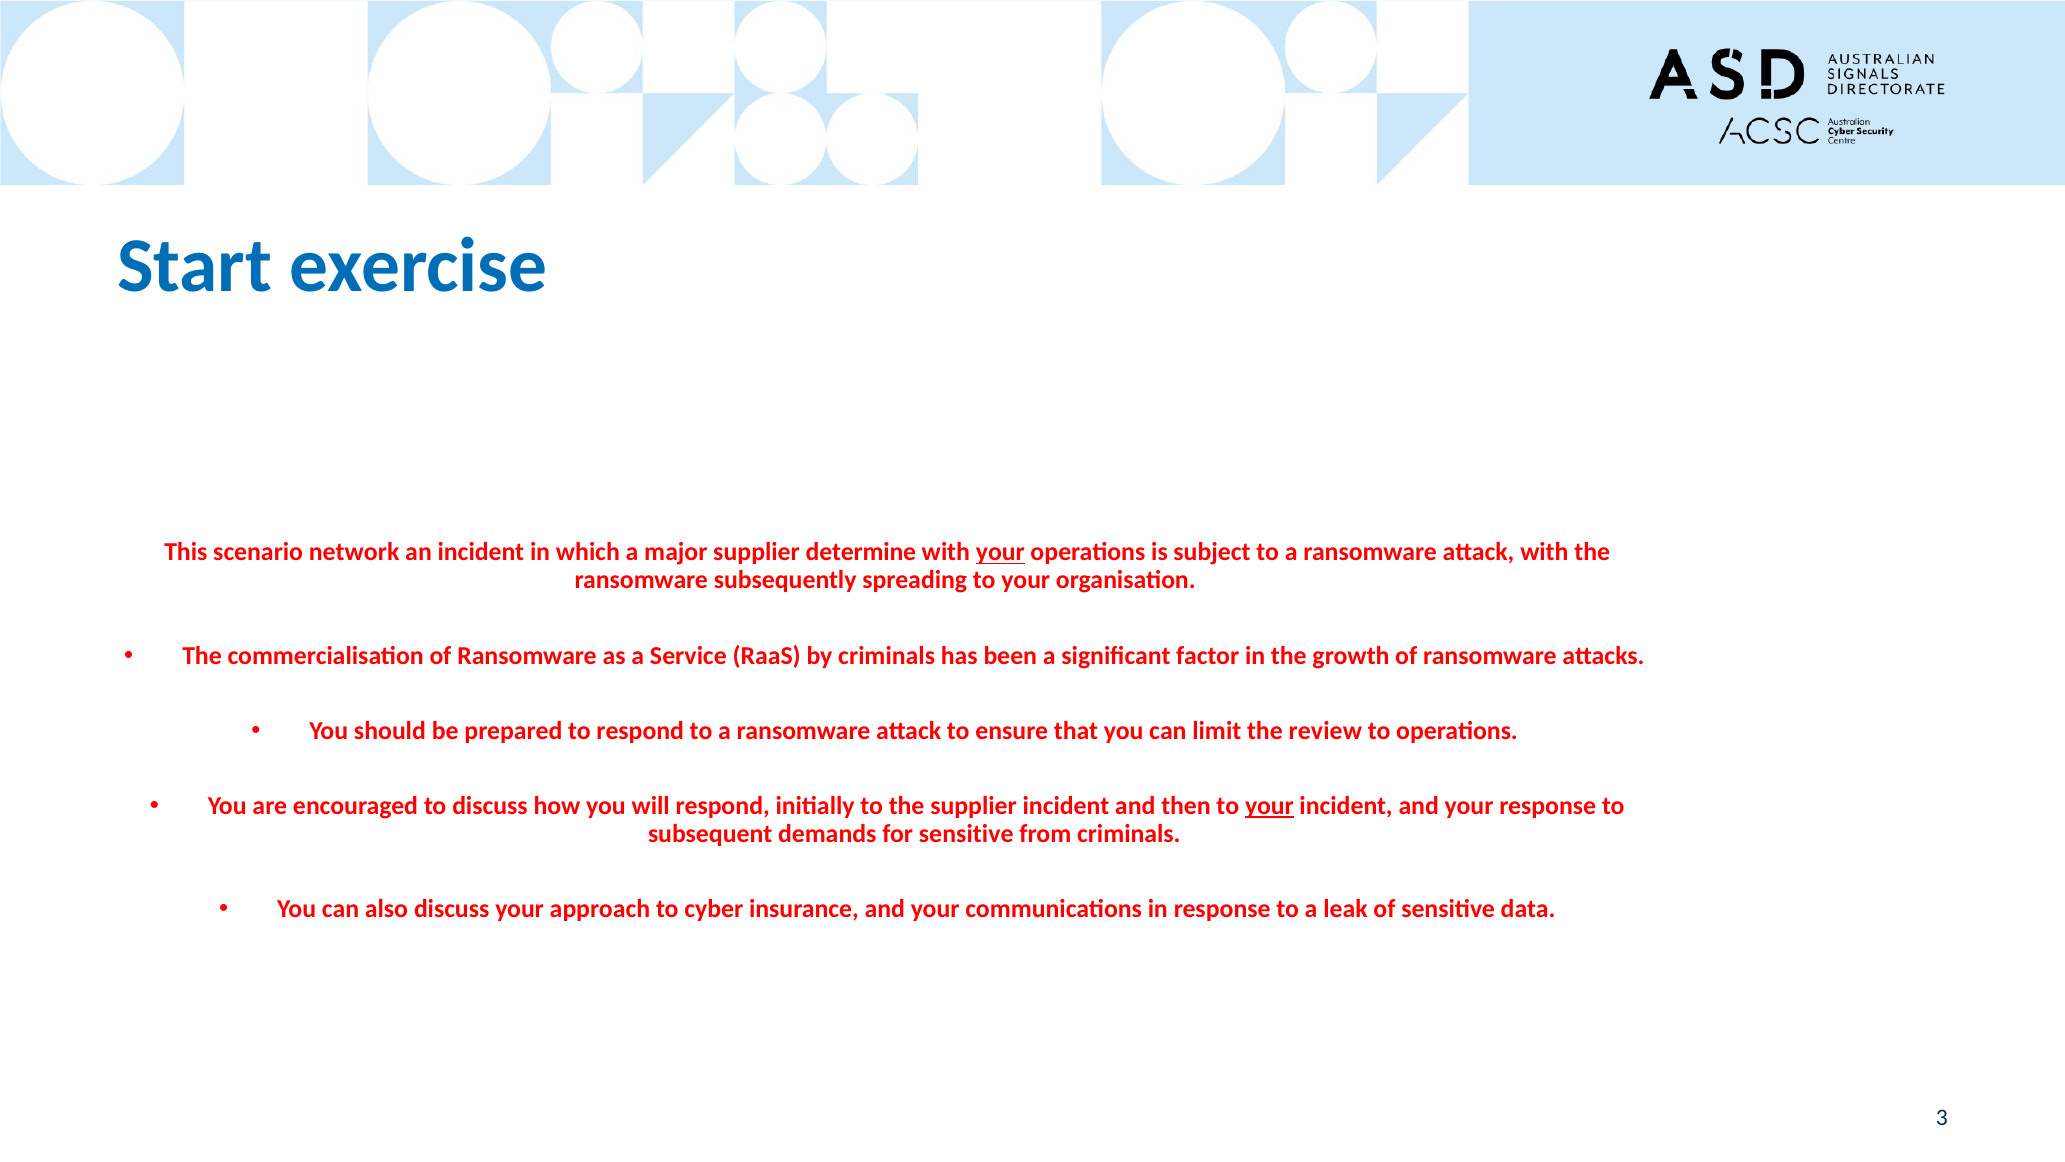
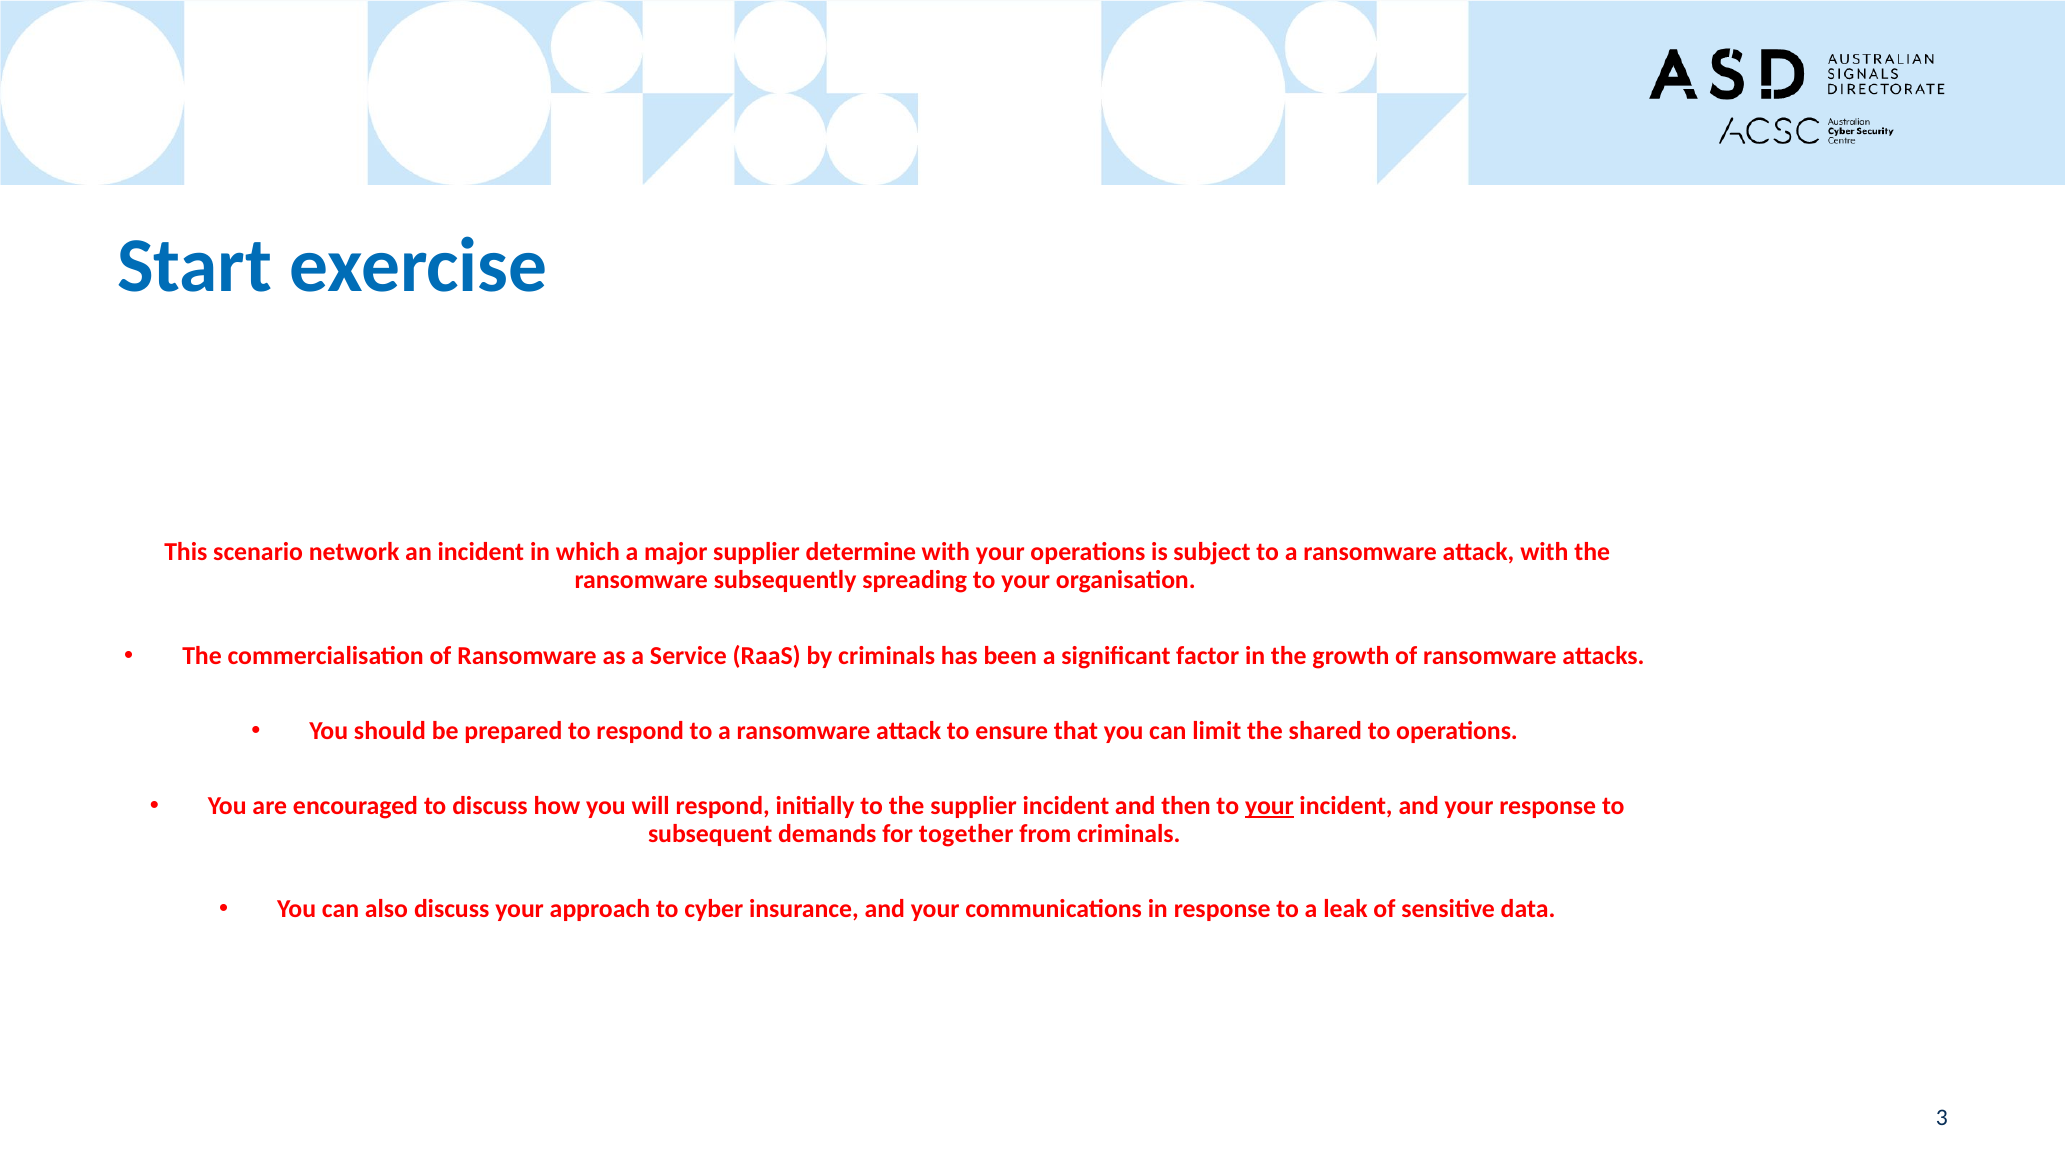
your at (1000, 552) underline: present -> none
review: review -> shared
for sensitive: sensitive -> together
